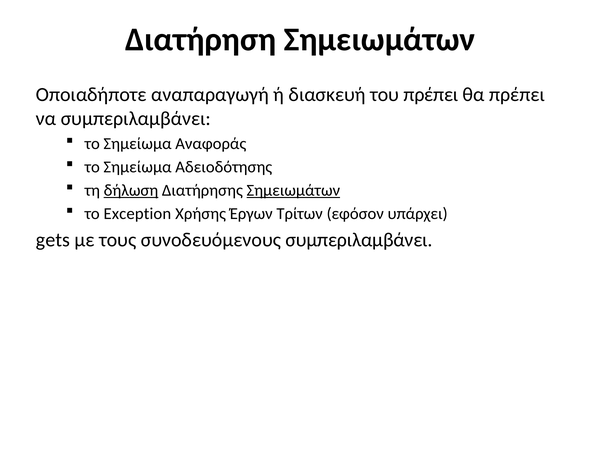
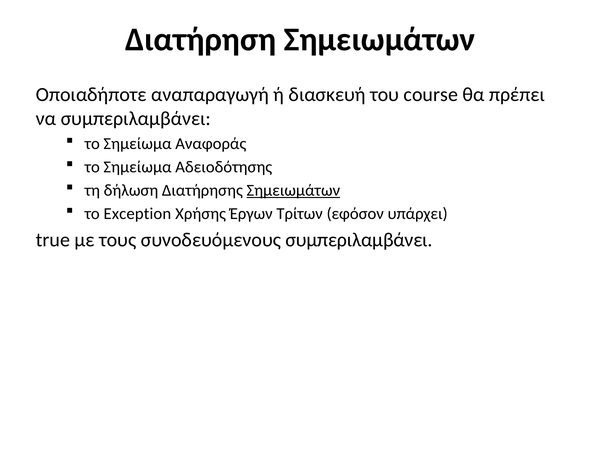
του πρέπει: πρέπει -> course
δήλωση underline: present -> none
gets: gets -> true
